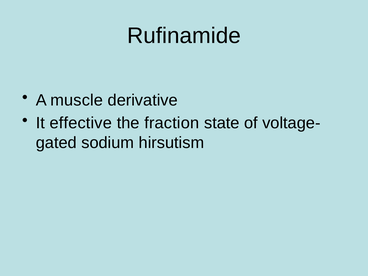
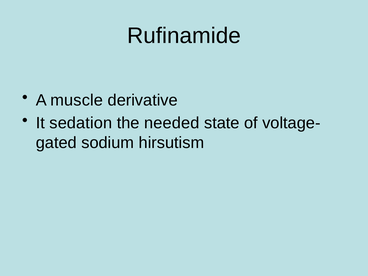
effective: effective -> sedation
fraction: fraction -> needed
